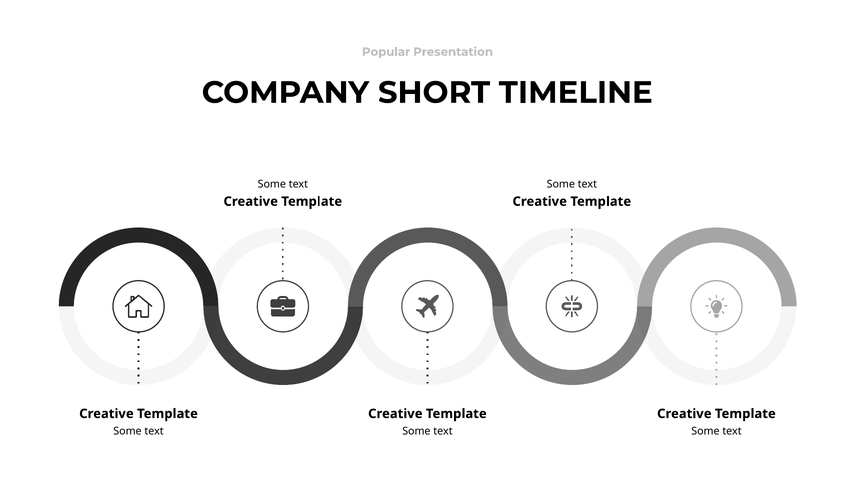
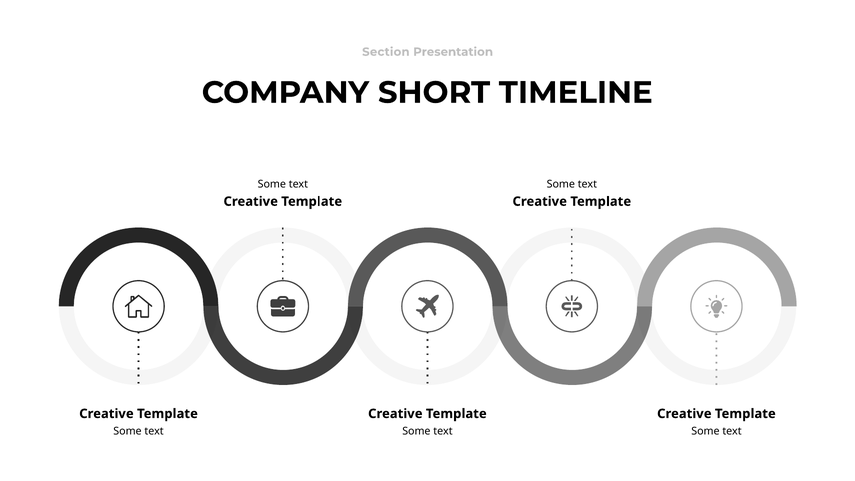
Popular: Popular -> Section
